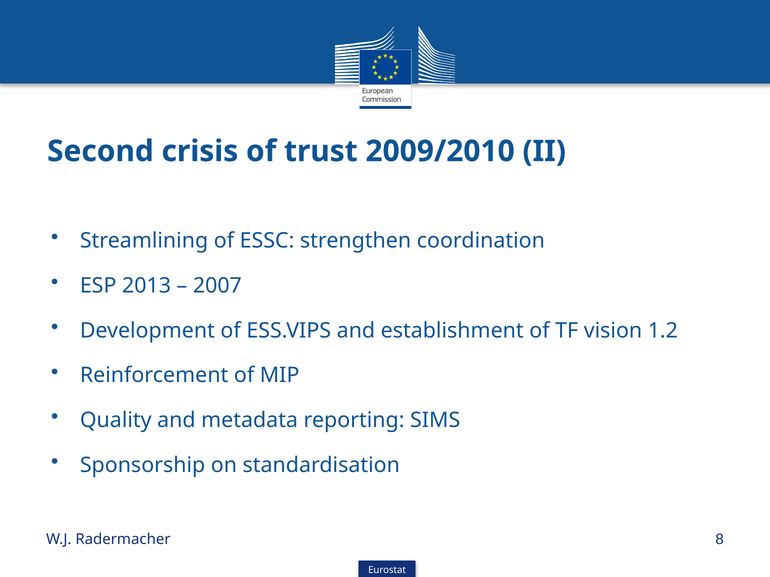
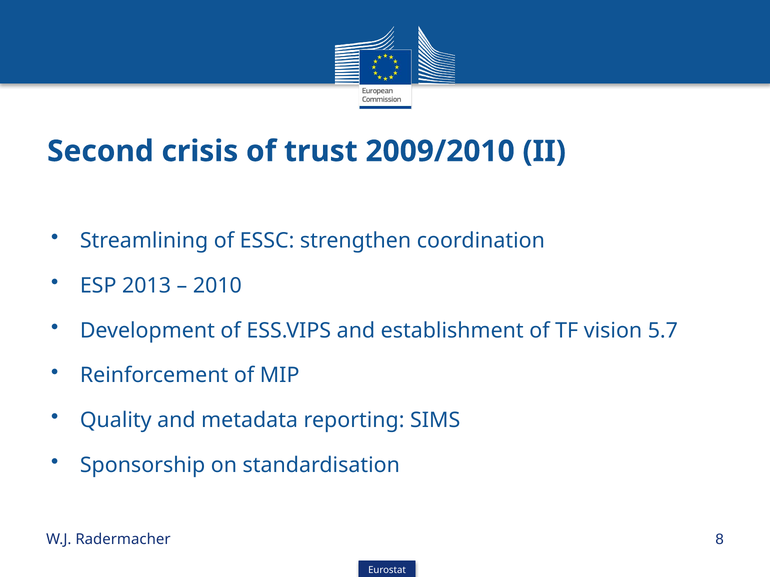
2007: 2007 -> 2010
1.2: 1.2 -> 5.7
